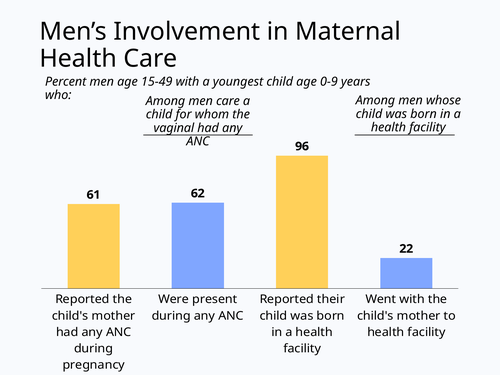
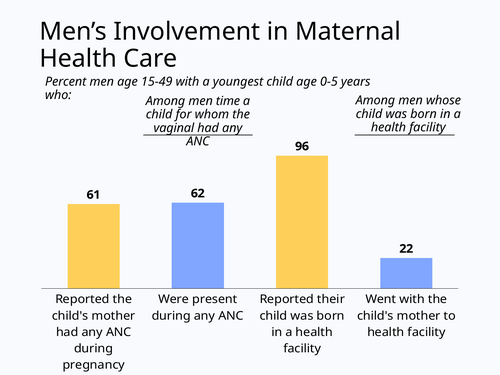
0-9: 0-9 -> 0-5
men care: care -> time
